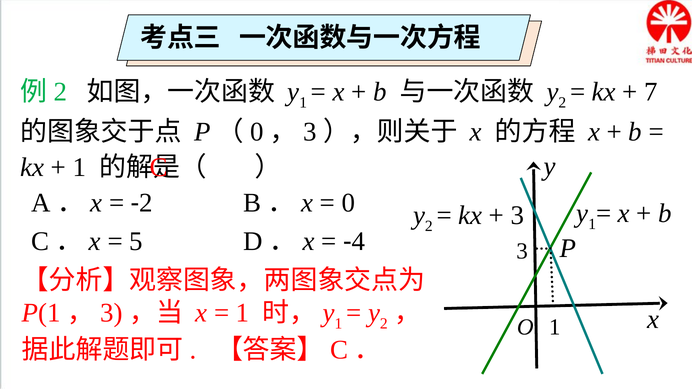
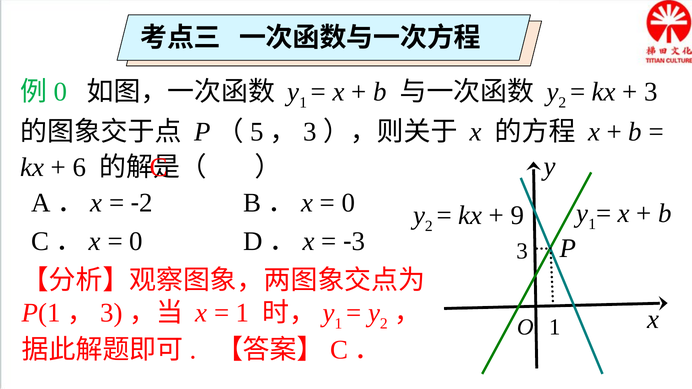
2 at (60, 92): 2 -> 0
7 at (651, 92): 7 -> 3
0 at (257, 132): 0 -> 5
1 at (79, 168): 1 -> 6
3 at (518, 216): 3 -> 9
5 at (136, 242): 5 -> 0
4 at (359, 242): 4 -> 3
